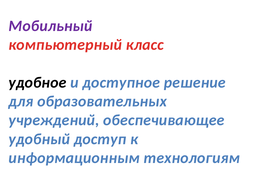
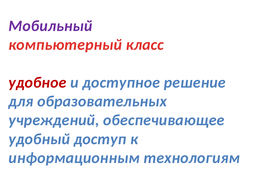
удобное colour: black -> red
